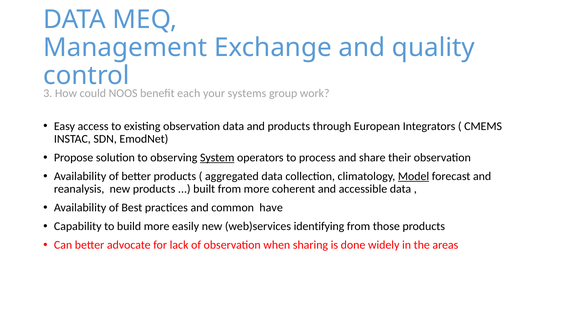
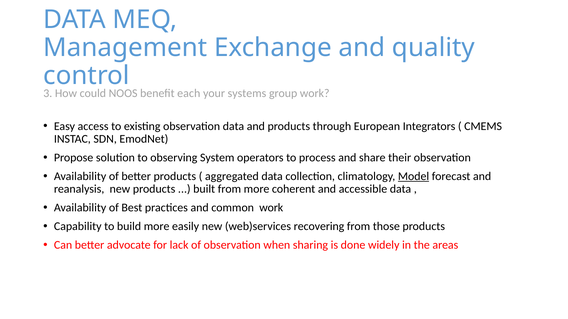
System underline: present -> none
common have: have -> work
identifying: identifying -> recovering
